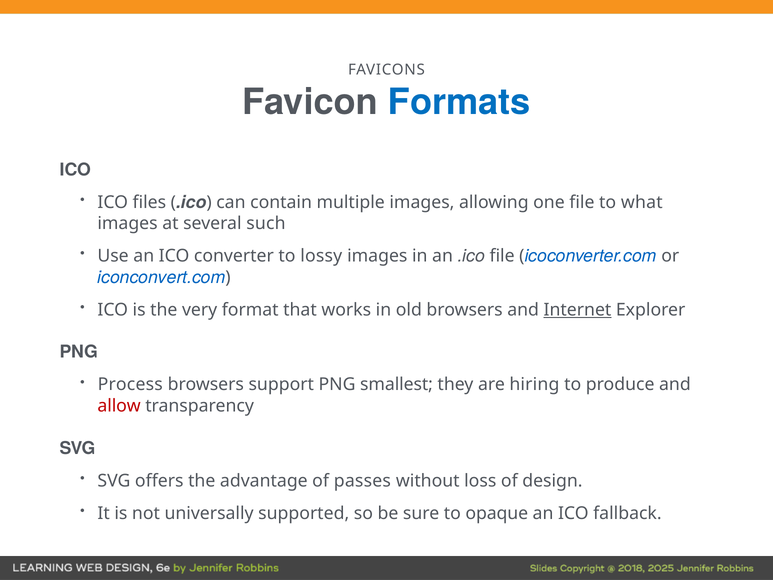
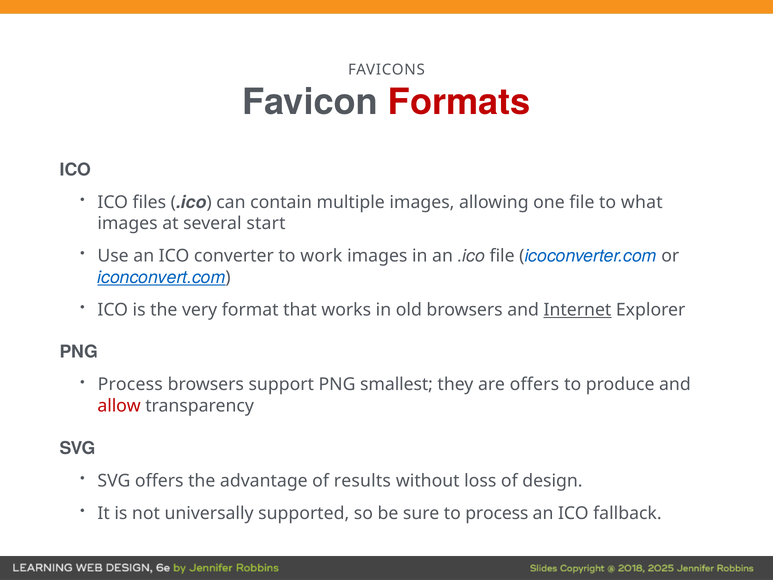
Formats colour: blue -> red
such: such -> start
lossy: lossy -> work
iconconvert.com underline: none -> present
are hiring: hiring -> offers
passes: passes -> results
to opaque: opaque -> process
